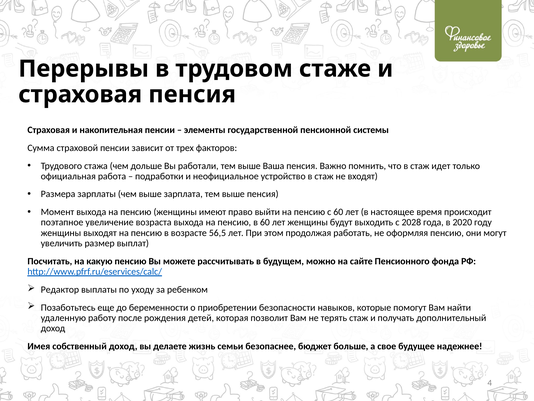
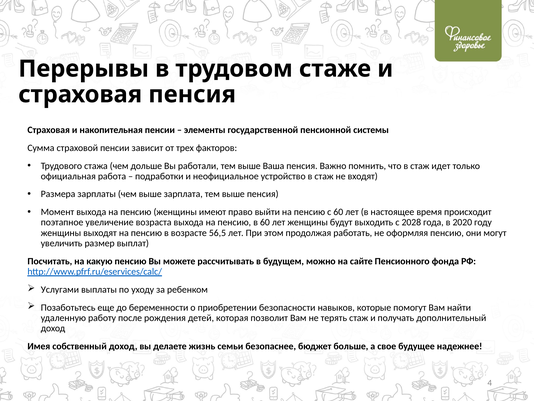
Редактор: Редактор -> Услугами
